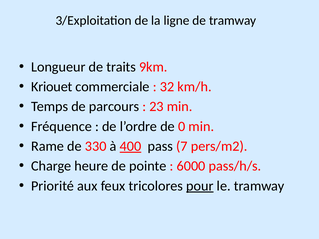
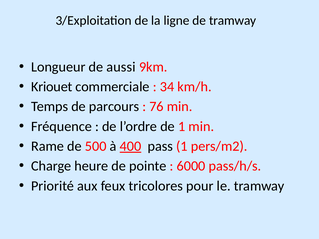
traits: traits -> aussi
32: 32 -> 34
23: 23 -> 76
de 0: 0 -> 1
330: 330 -> 500
pass 7: 7 -> 1
pour underline: present -> none
